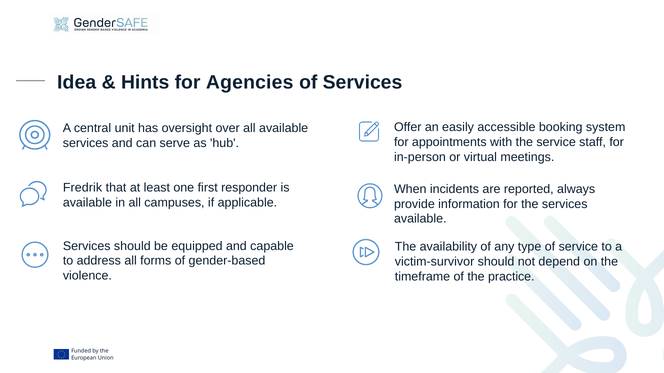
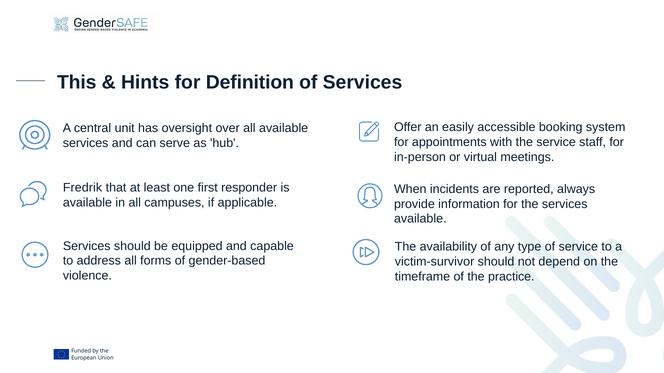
Idea: Idea -> This
Agencies: Agencies -> Definition
